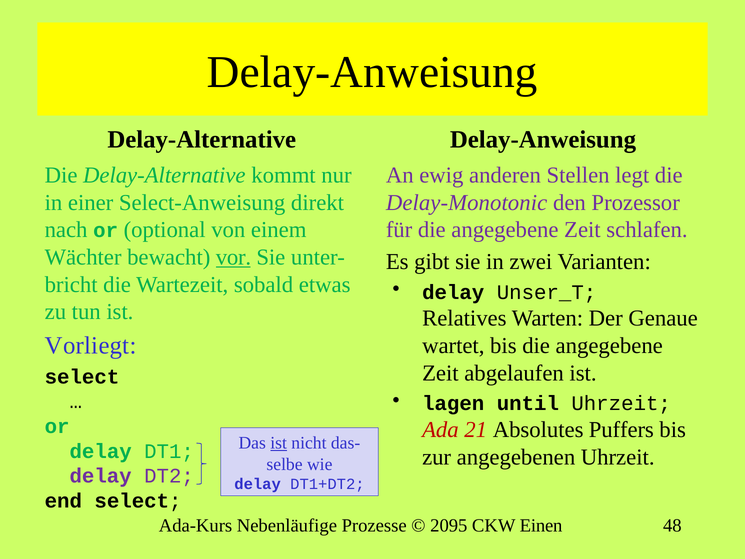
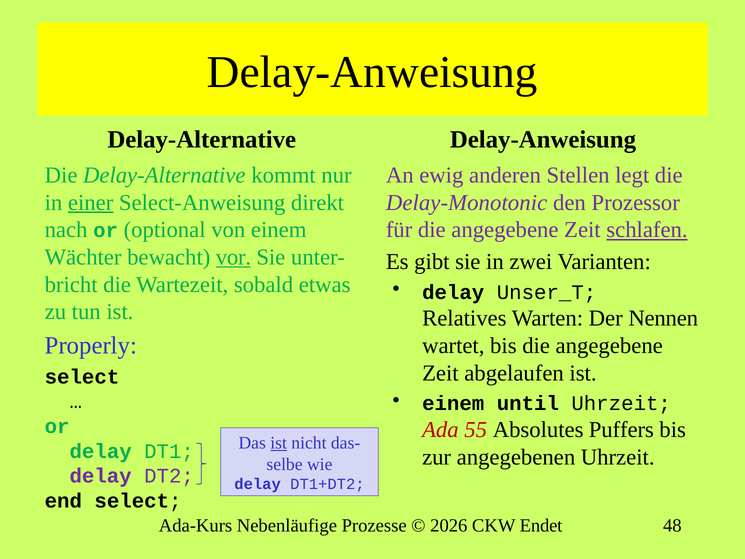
einer underline: none -> present
schlafen underline: none -> present
Genaue: Genaue -> Nennen
Vorliegt: Vorliegt -> Properly
lagen at (453, 403): lagen -> einem
21: 21 -> 55
2095: 2095 -> 2026
Einen: Einen -> Endet
